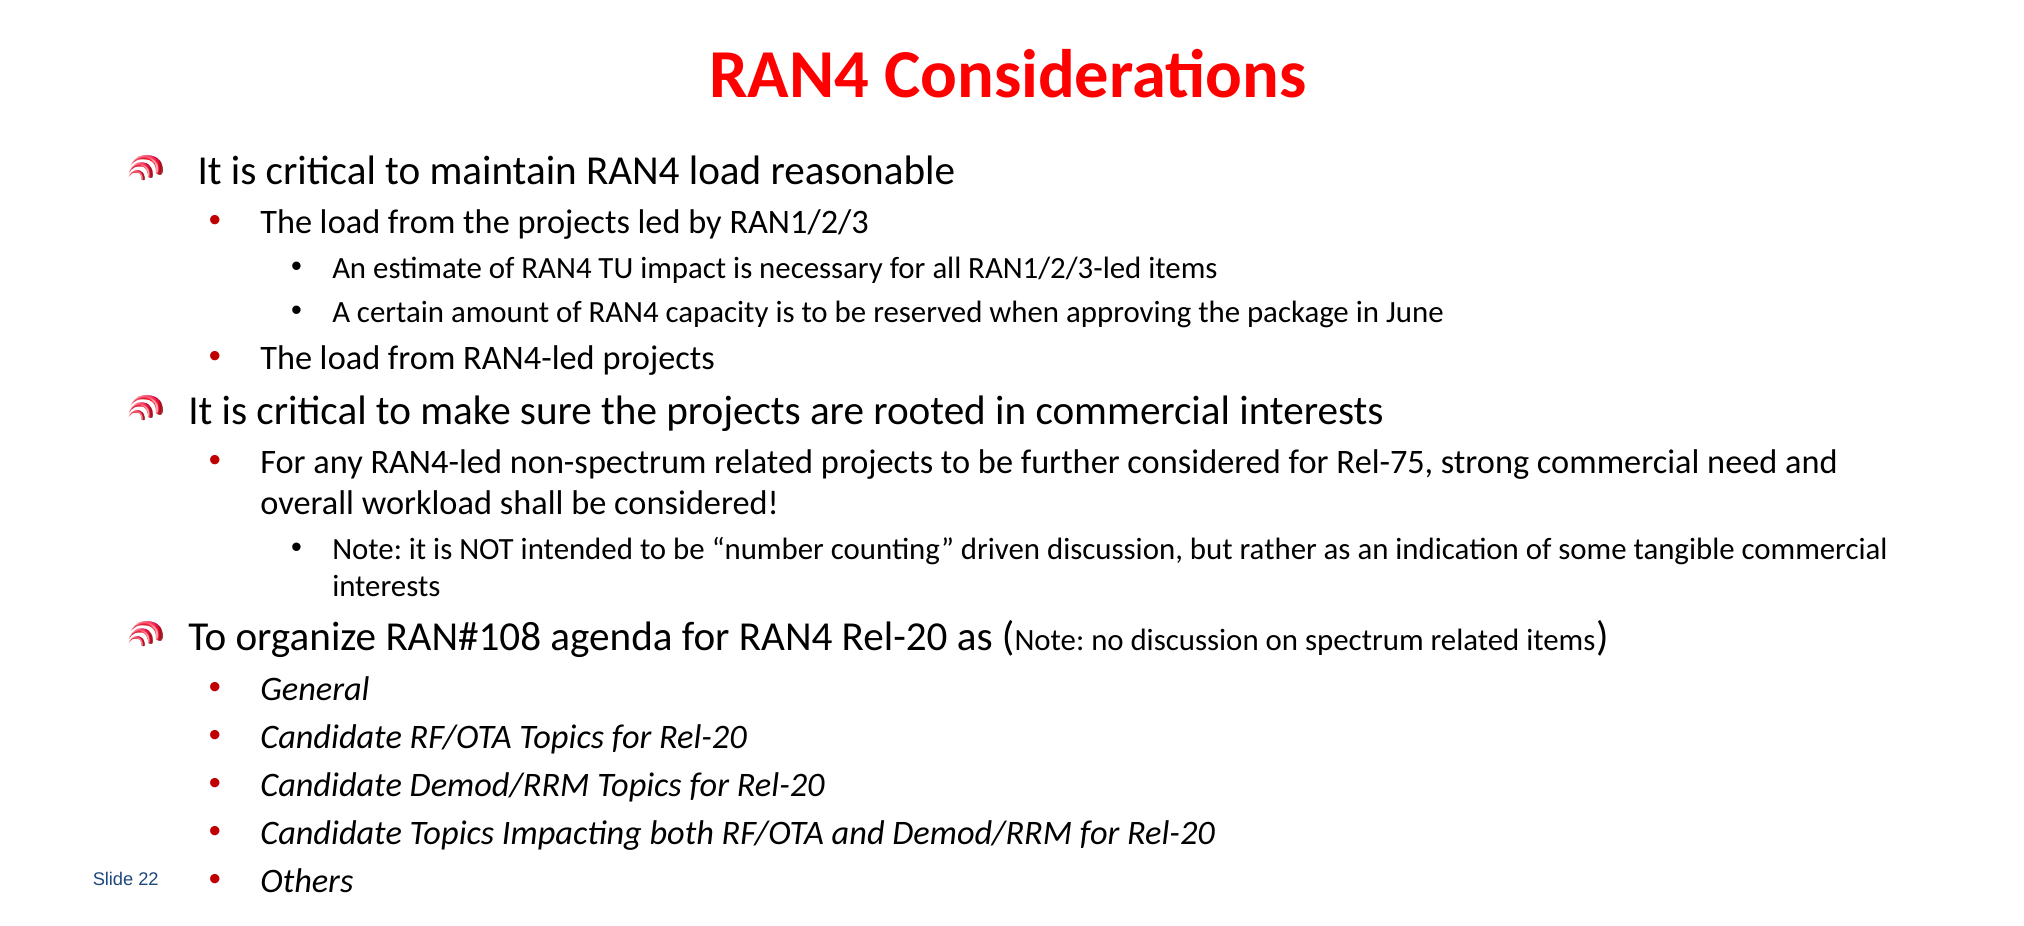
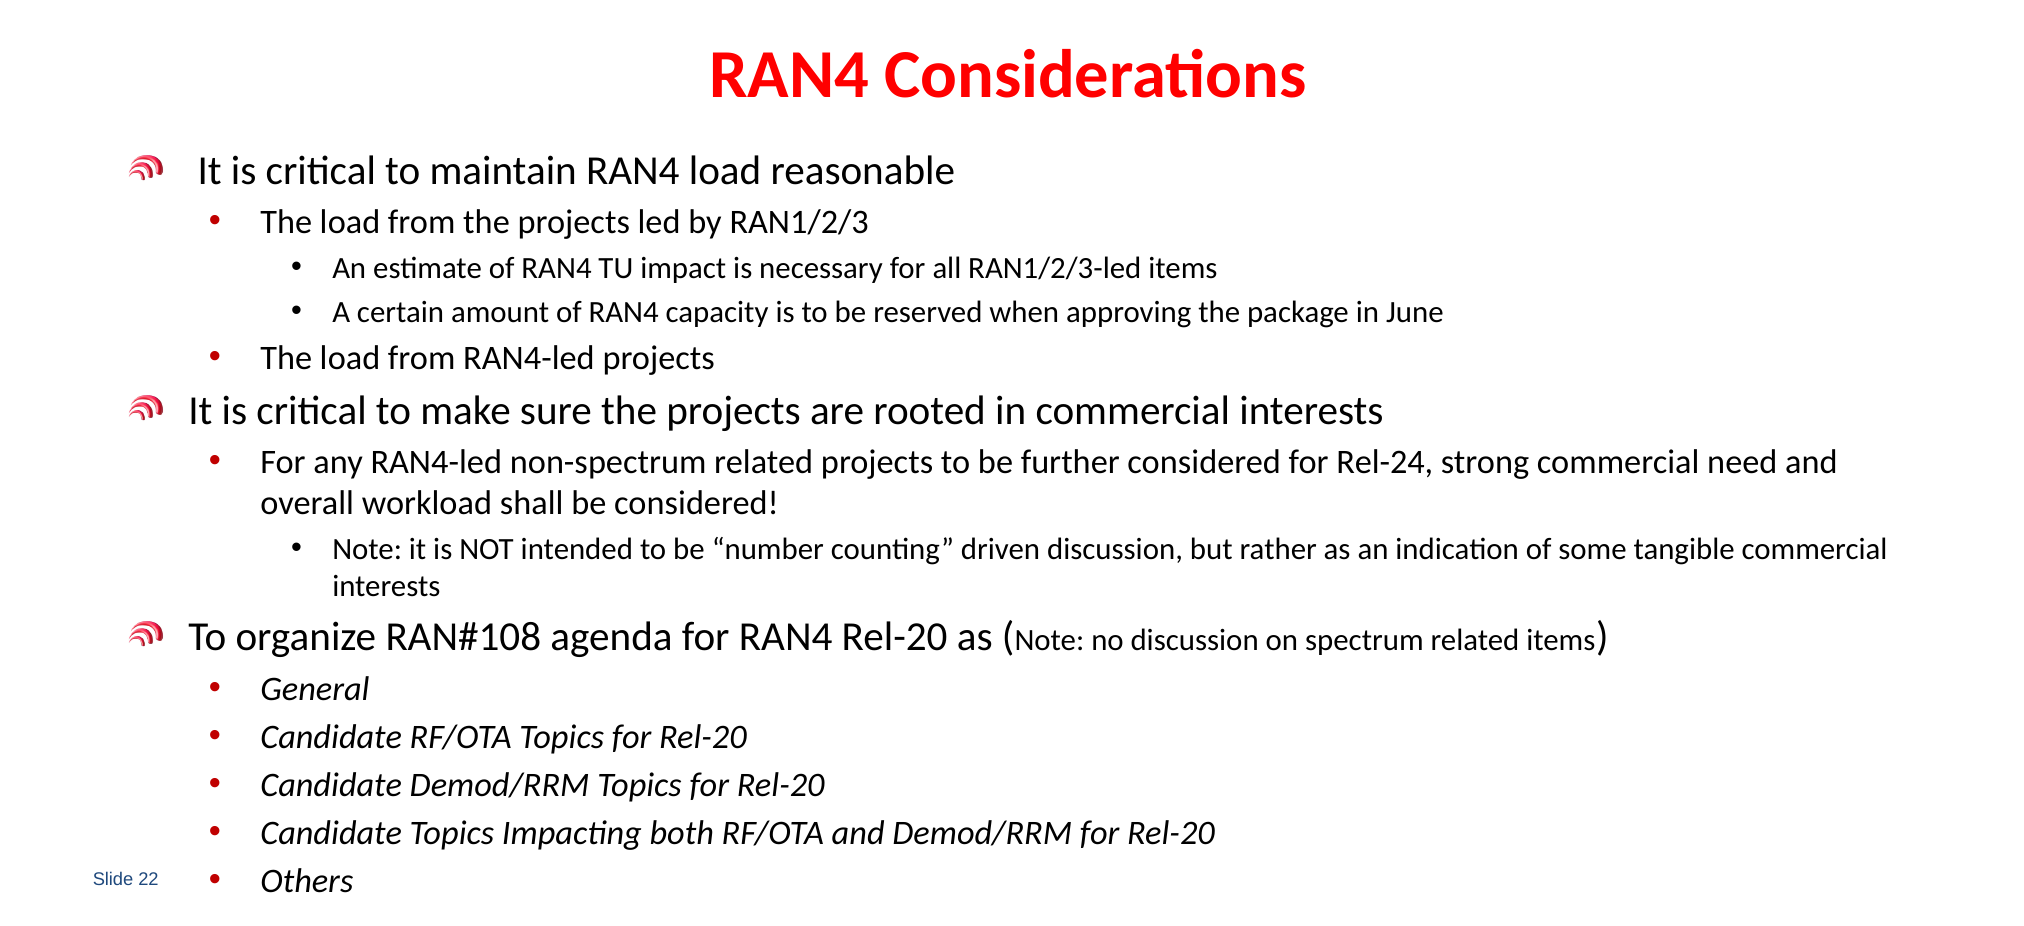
Rel-75: Rel-75 -> Rel-24
